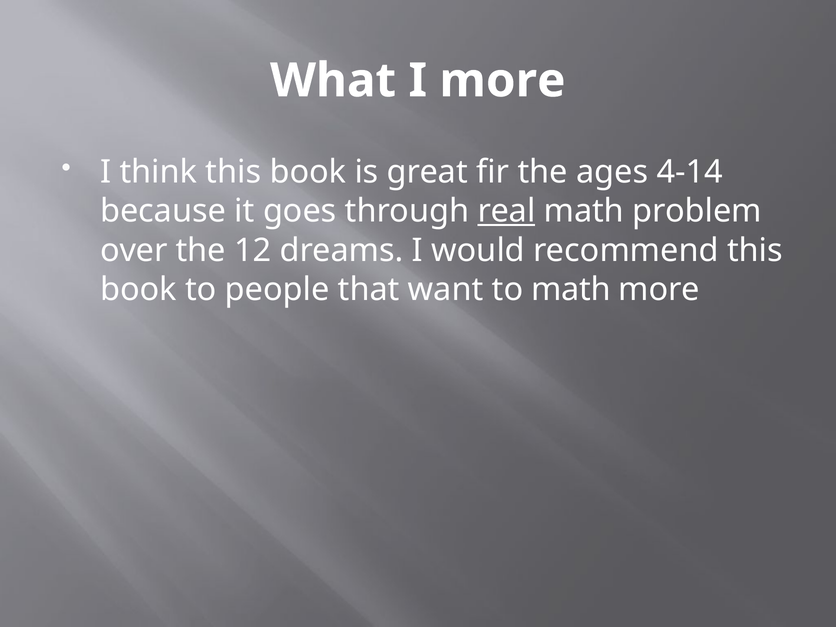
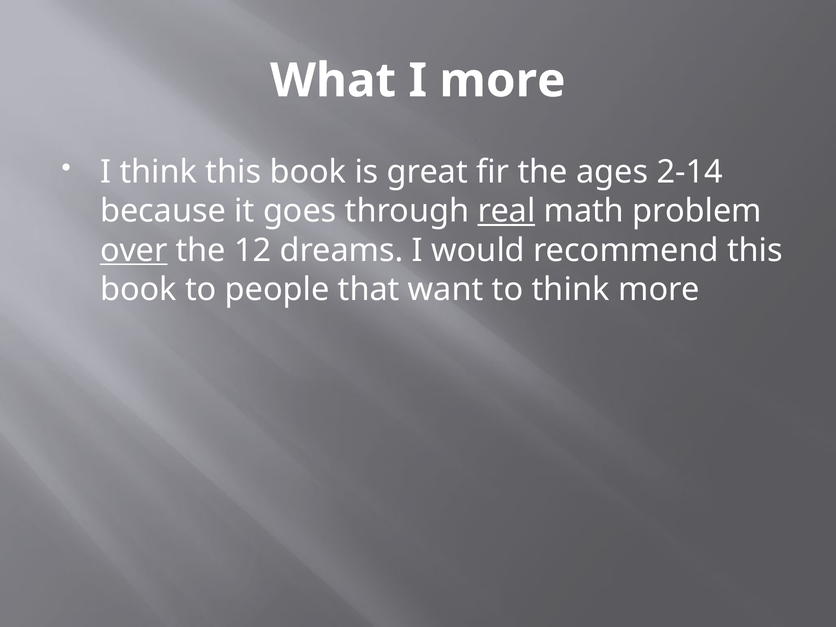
4-14: 4-14 -> 2-14
over underline: none -> present
to math: math -> think
